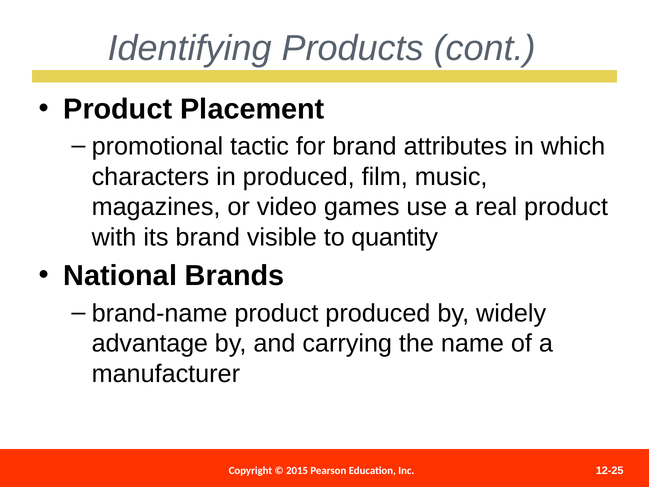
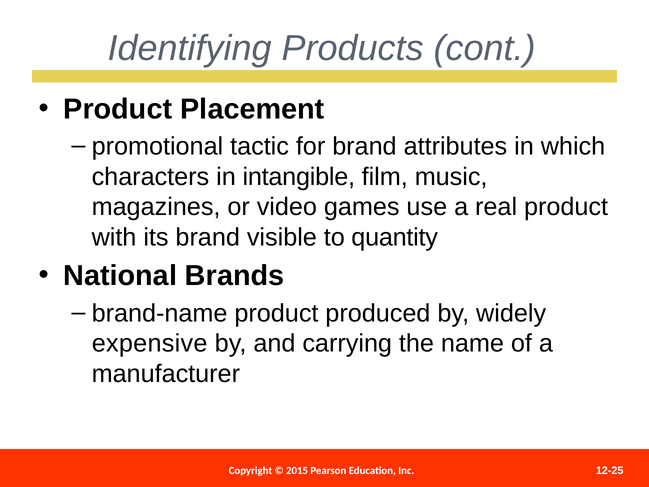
in produced: produced -> intangible
advantage: advantage -> expensive
